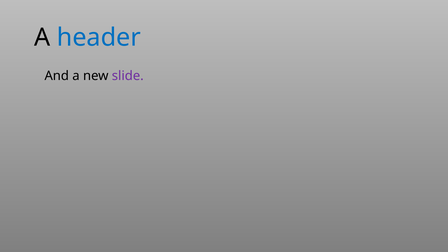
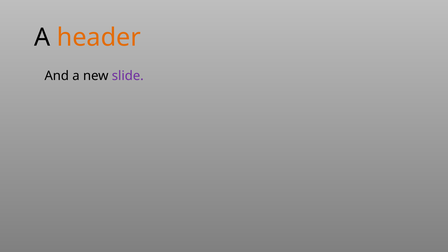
header colour: blue -> orange
